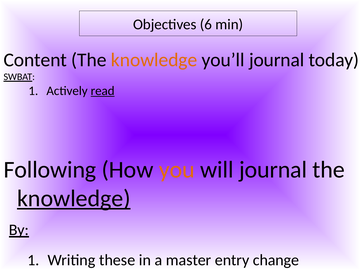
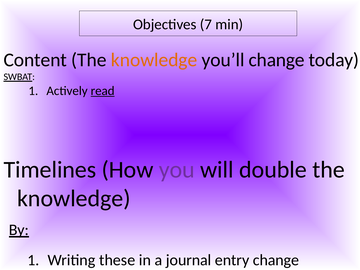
6: 6 -> 7
you’ll journal: journal -> change
Following: Following -> Timelines
you colour: orange -> purple
will journal: journal -> double
knowledge at (74, 198) underline: present -> none
master: master -> journal
